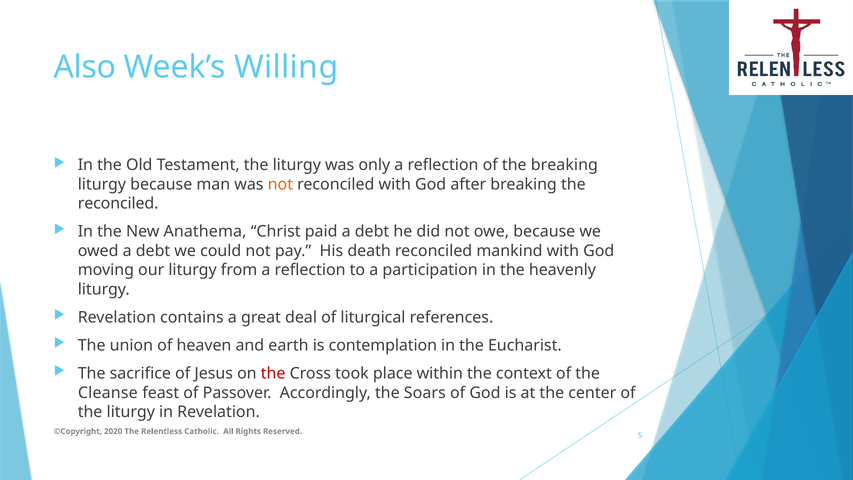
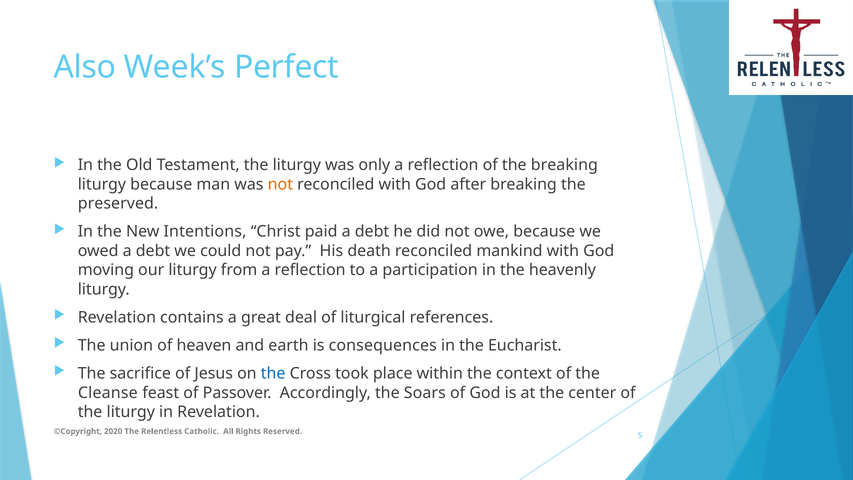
Willing: Willing -> Perfect
reconciled at (118, 203): reconciled -> preserved
Anathema: Anathema -> Intentions
contemplation: contemplation -> consequences
the at (273, 373) colour: red -> blue
